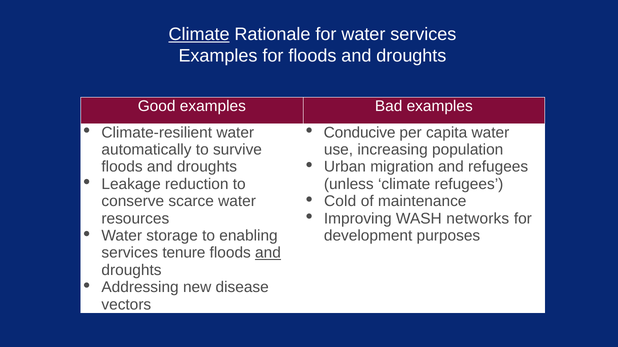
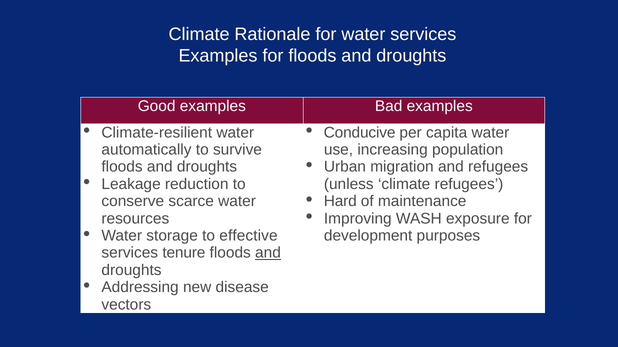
Climate at (199, 34) underline: present -> none
Cold: Cold -> Hard
networks: networks -> exposure
enabling: enabling -> effective
